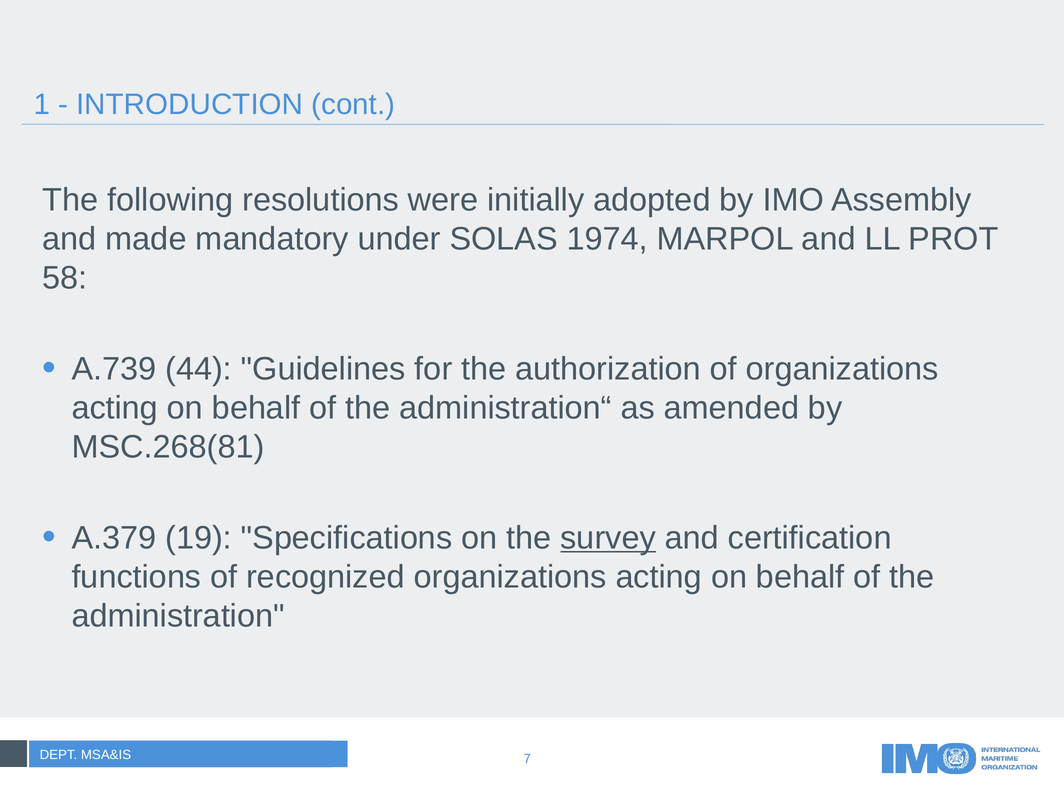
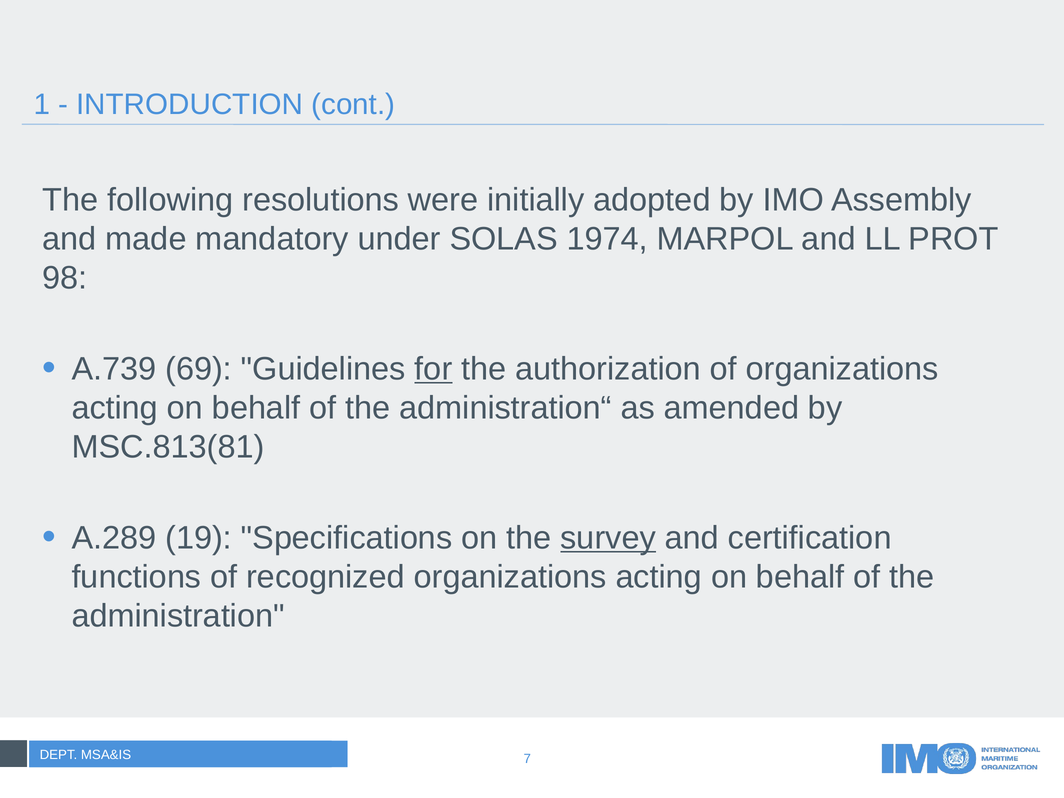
58: 58 -> 98
44: 44 -> 69
for underline: none -> present
MSC.268(81: MSC.268(81 -> MSC.813(81
A.379: A.379 -> A.289
